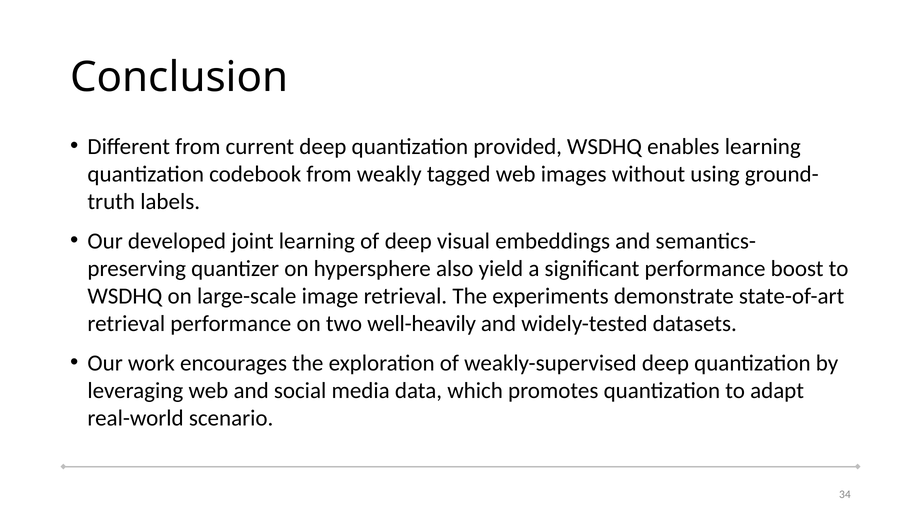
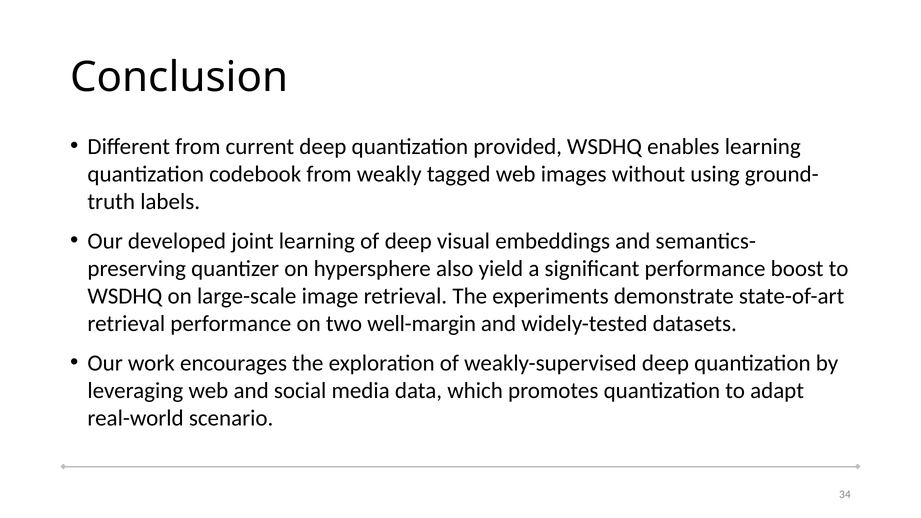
well-heavily: well-heavily -> well-margin
